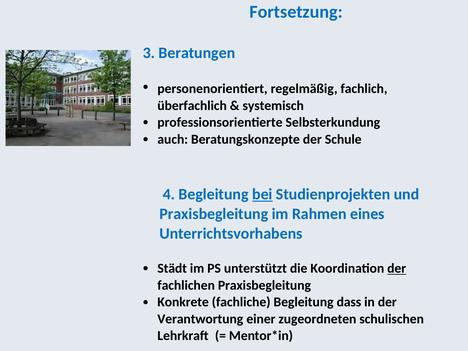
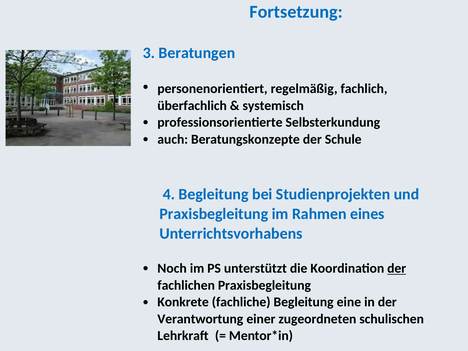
bei underline: present -> none
Städt: Städt -> Noch
dass: dass -> eine
